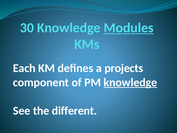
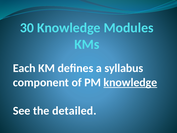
Modules underline: present -> none
projects: projects -> syllabus
different: different -> detailed
